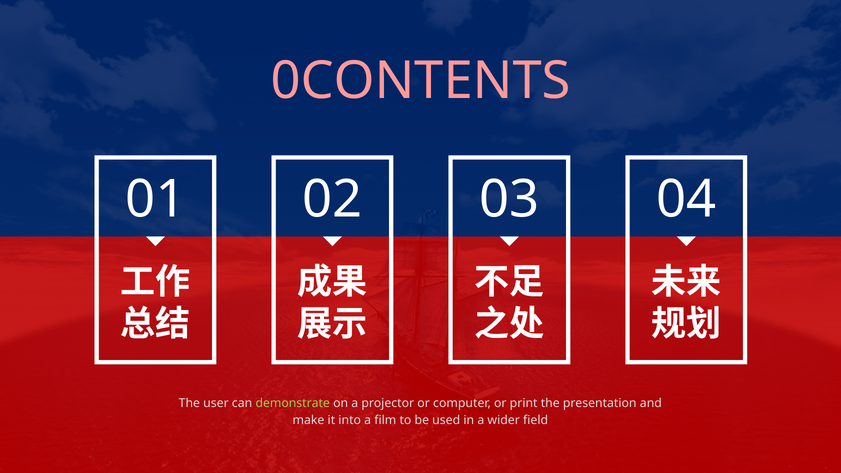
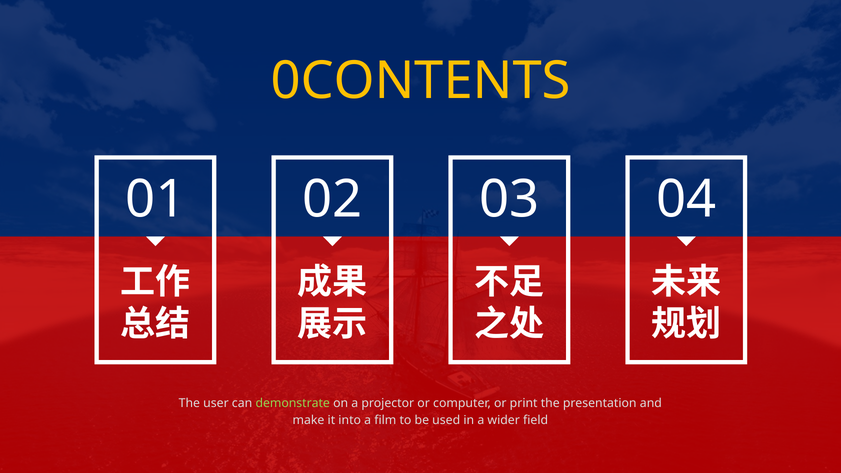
0CONTENTS colour: pink -> yellow
